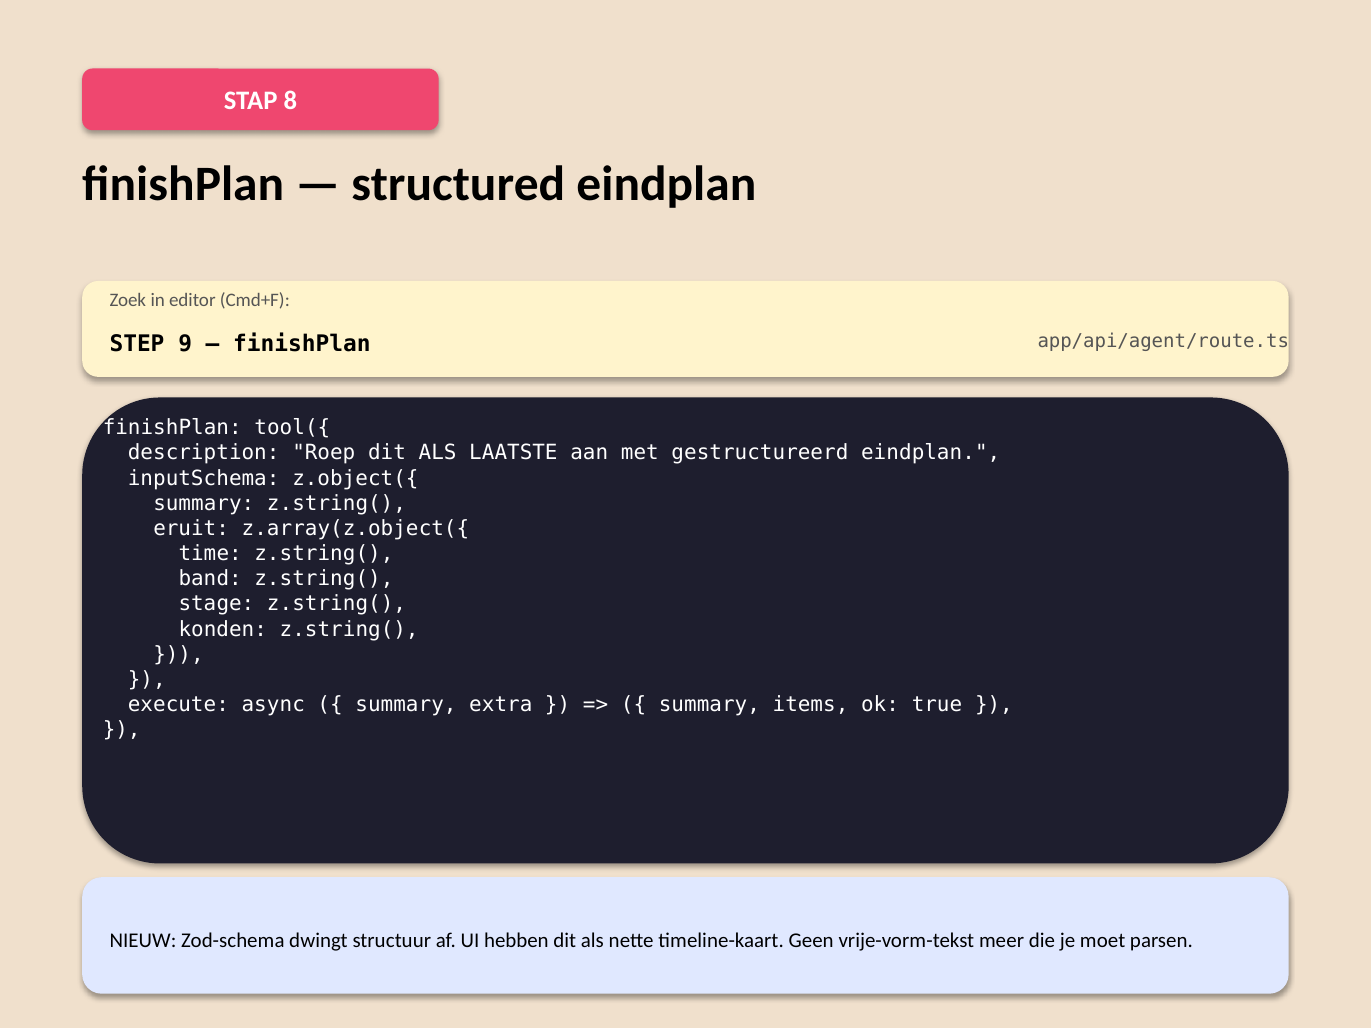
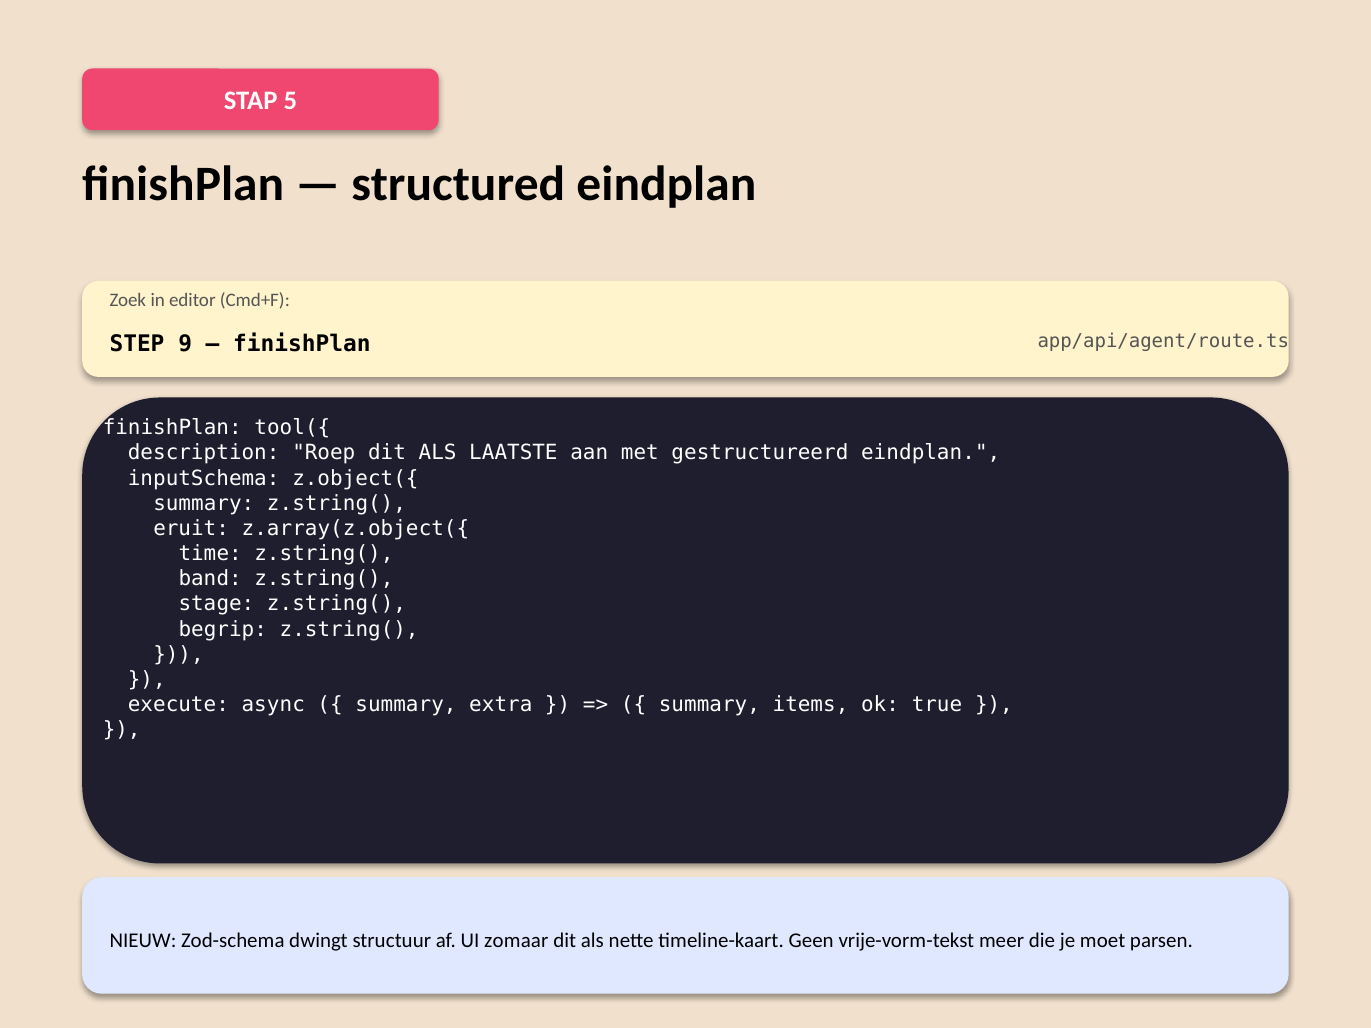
8: 8 -> 5
konden: konden -> begrip
hebben: hebben -> zomaar
